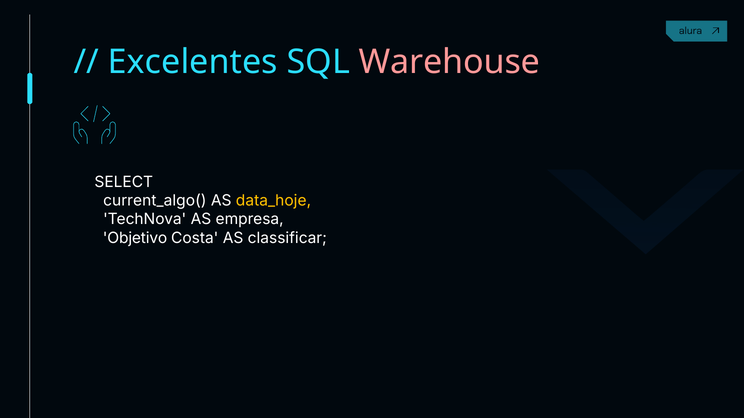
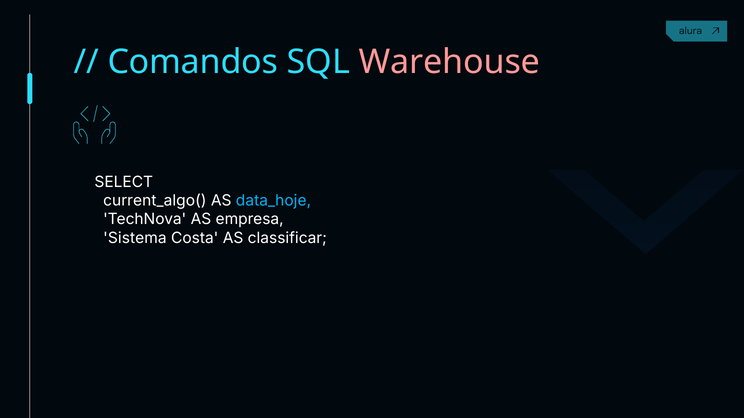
Excelentes: Excelentes -> Comandos
data_hoje colour: yellow -> light blue
Objetivo: Objetivo -> Sistema
